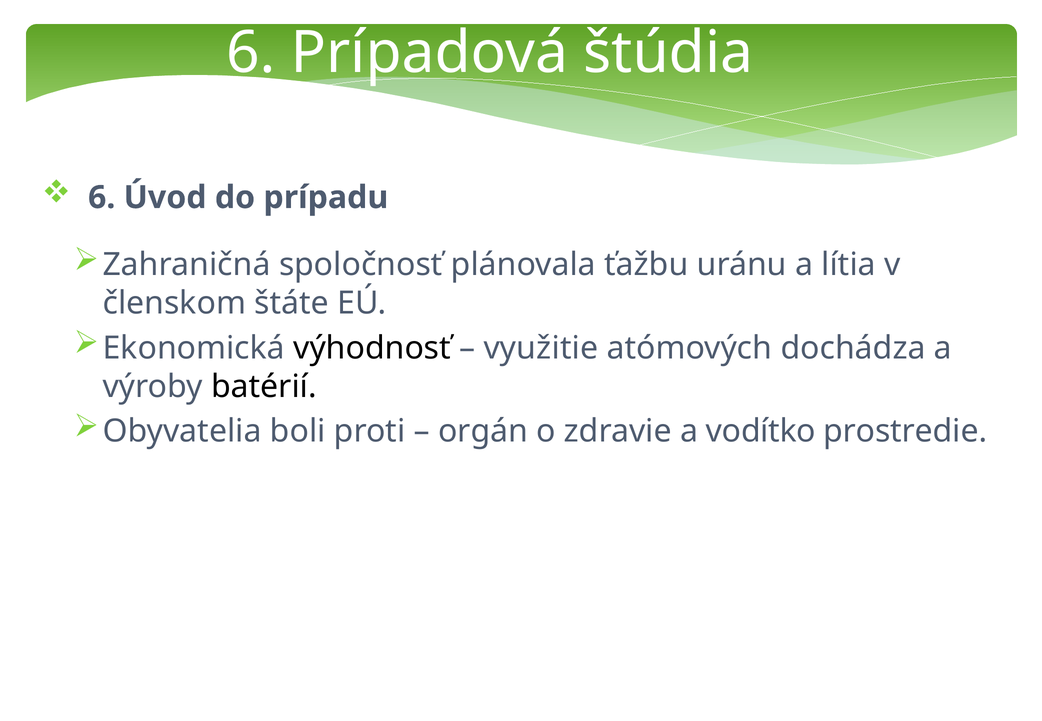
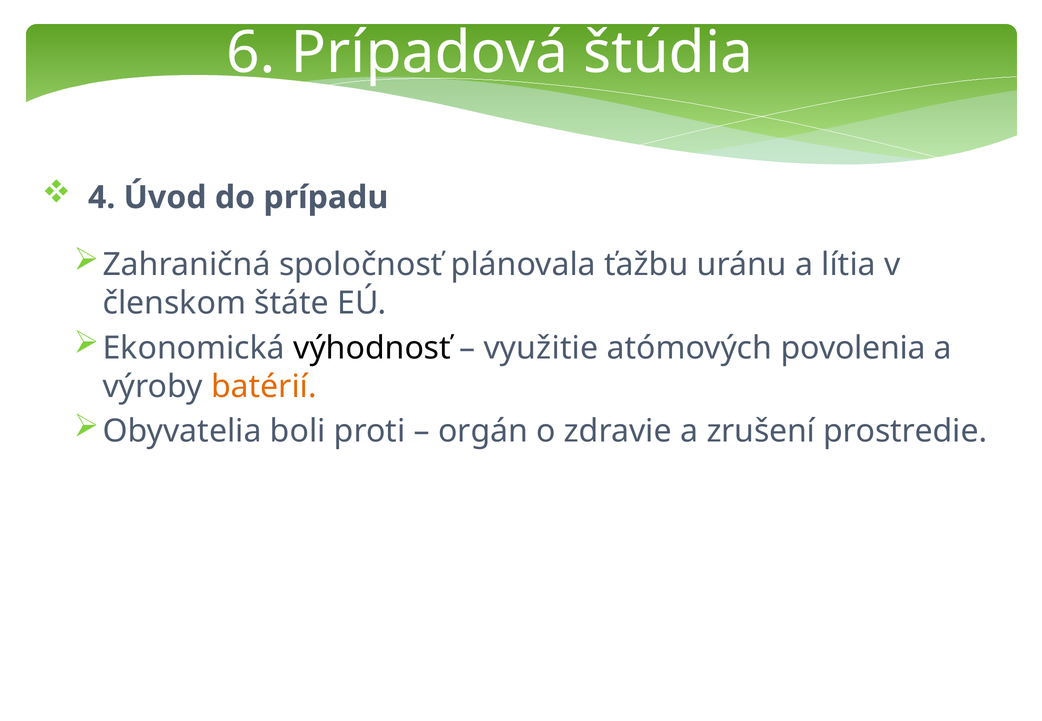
6 at (102, 198): 6 -> 4
dochádza: dochádza -> povolenia
batérií colour: black -> orange
vodítko: vodítko -> zrušení
